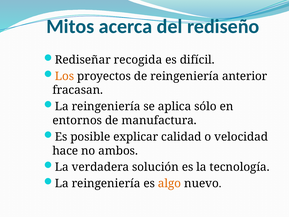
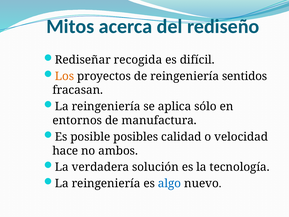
anterior: anterior -> sentidos
explicar: explicar -> posibles
algo colour: orange -> blue
